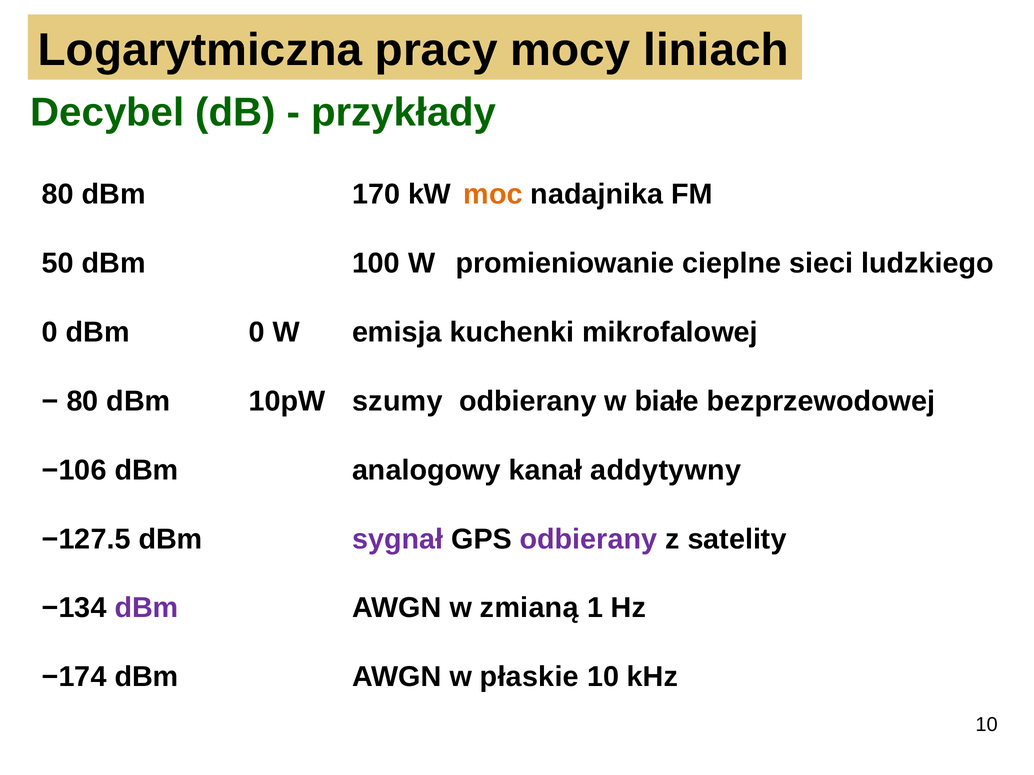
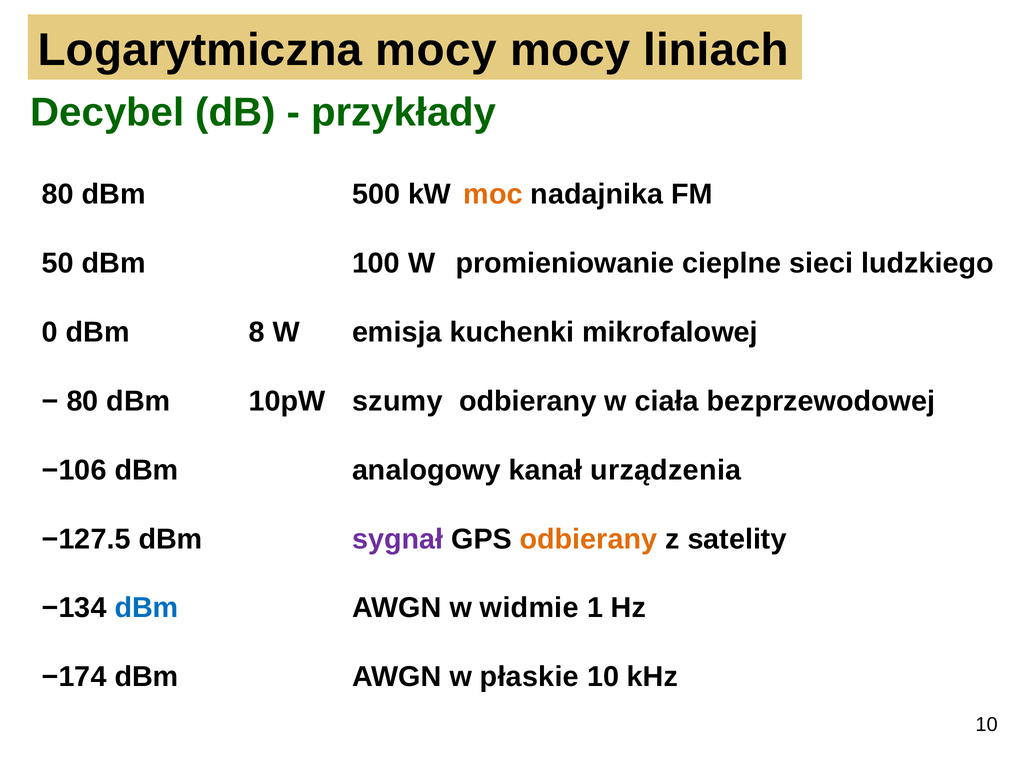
Logarytmiczna pracy: pracy -> mocy
170: 170 -> 500
dBm 0: 0 -> 8
białe: białe -> ciała
addytywny: addytywny -> urządzenia
odbierany at (588, 539) colour: purple -> orange
dBm at (146, 608) colour: purple -> blue
zmianą: zmianą -> widmie
